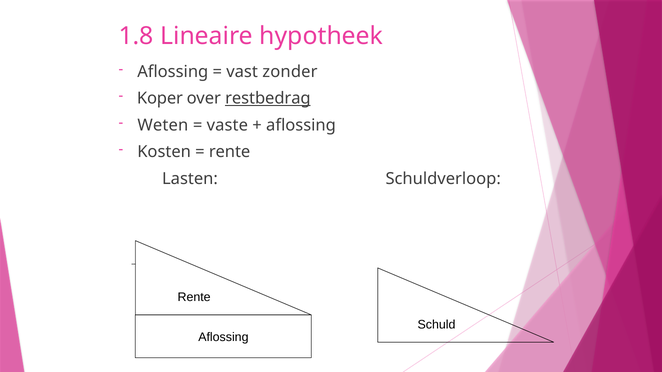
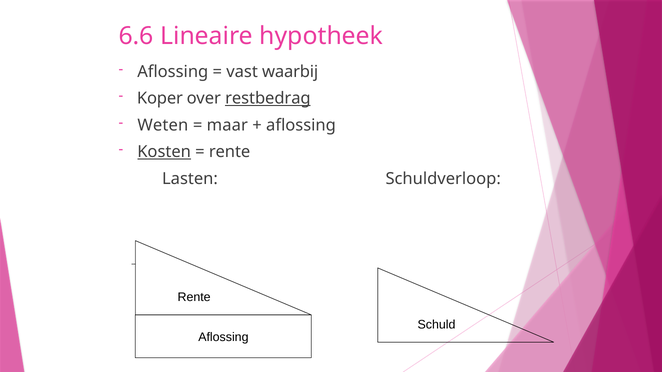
1.8: 1.8 -> 6.6
zonder: zonder -> waarbij
vaste: vaste -> maar
Kosten underline: none -> present
